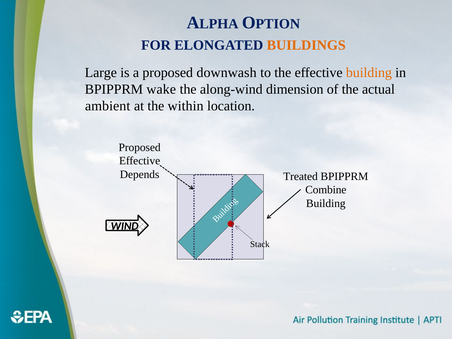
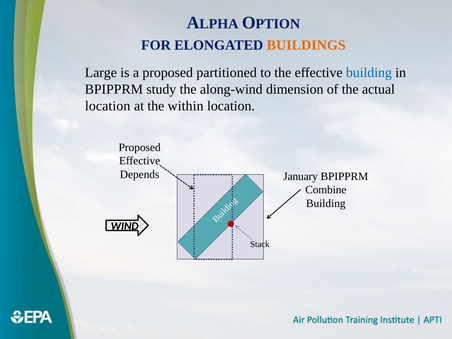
downwash: downwash -> partitioned
building at (369, 73) colour: orange -> blue
wake: wake -> study
ambient at (108, 106): ambient -> location
Treated: Treated -> January
